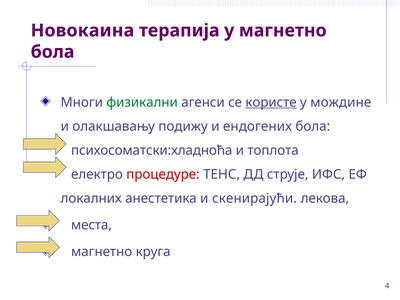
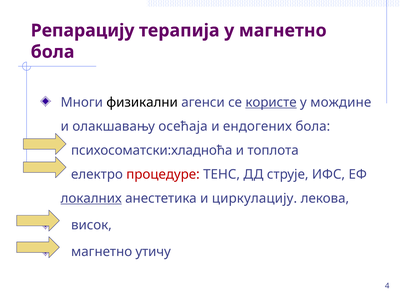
Новокаина: Новокаина -> Репарацију
физикални colour: green -> black
подижу: подижу -> осећаја
локалних underline: none -> present
скенирајући: скенирајући -> циркулацију
места: места -> висок
круга: круга -> утичу
